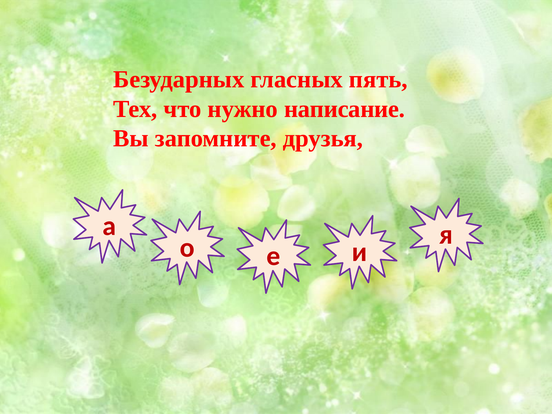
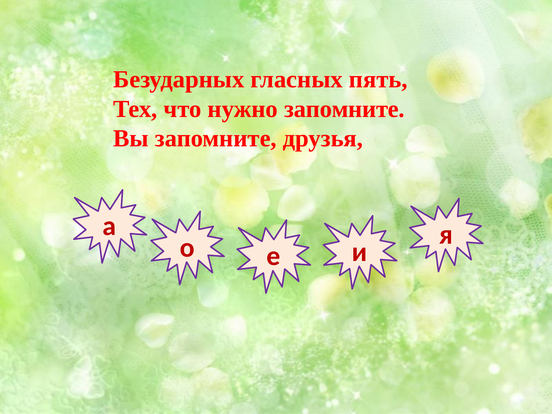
нужно написание: написание -> запомните
